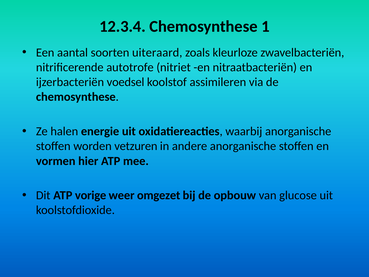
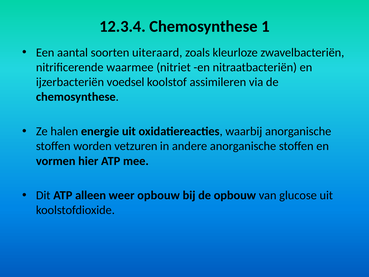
autotrofe: autotrofe -> waarmee
vorige: vorige -> alleen
weer omgezet: omgezet -> opbouw
